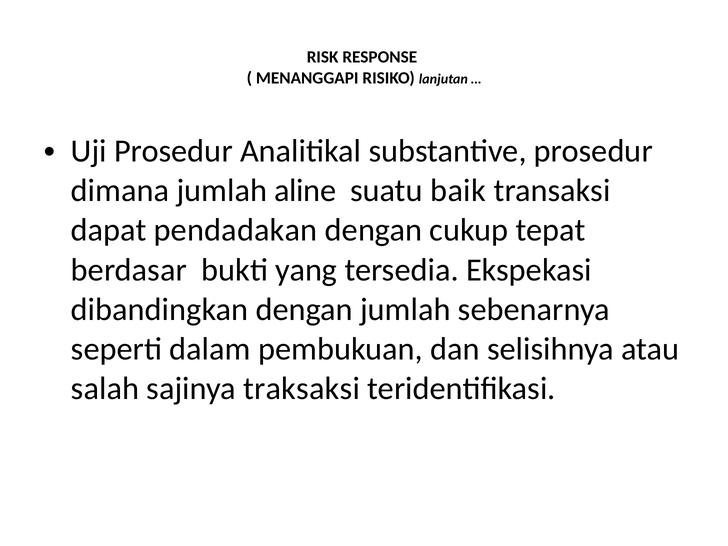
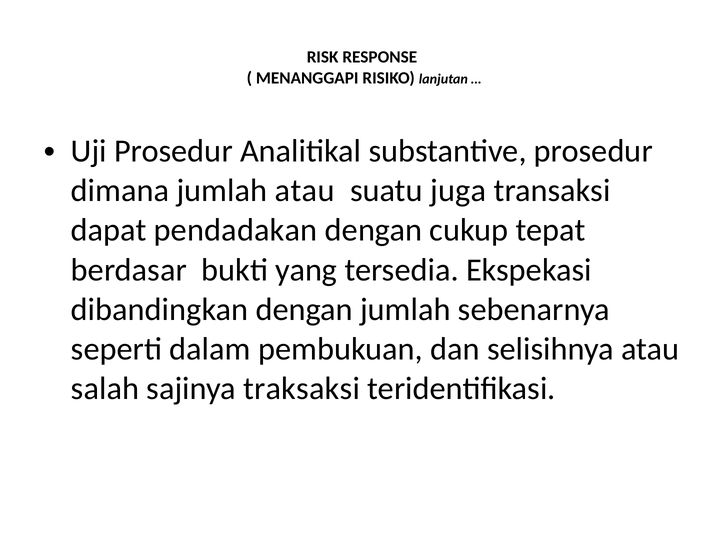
jumlah aline: aline -> atau
baik: baik -> juga
